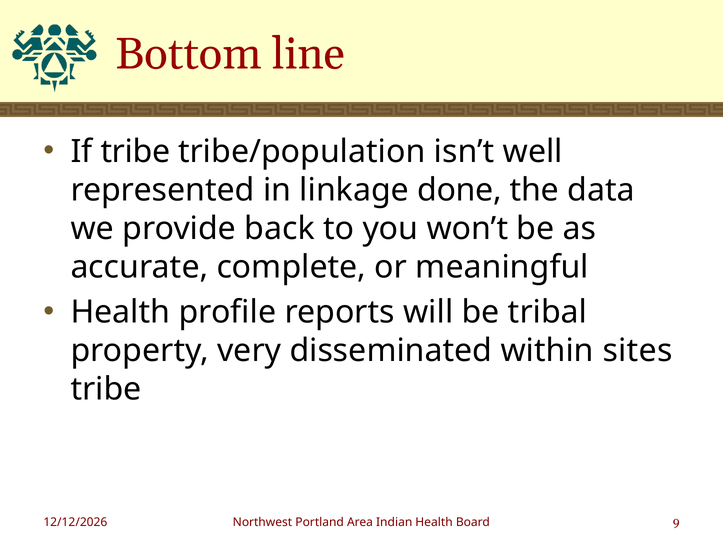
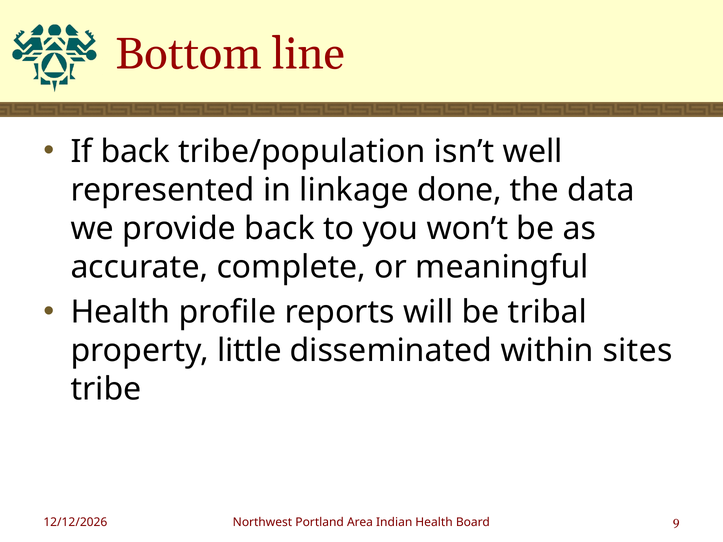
If tribe: tribe -> back
very: very -> little
